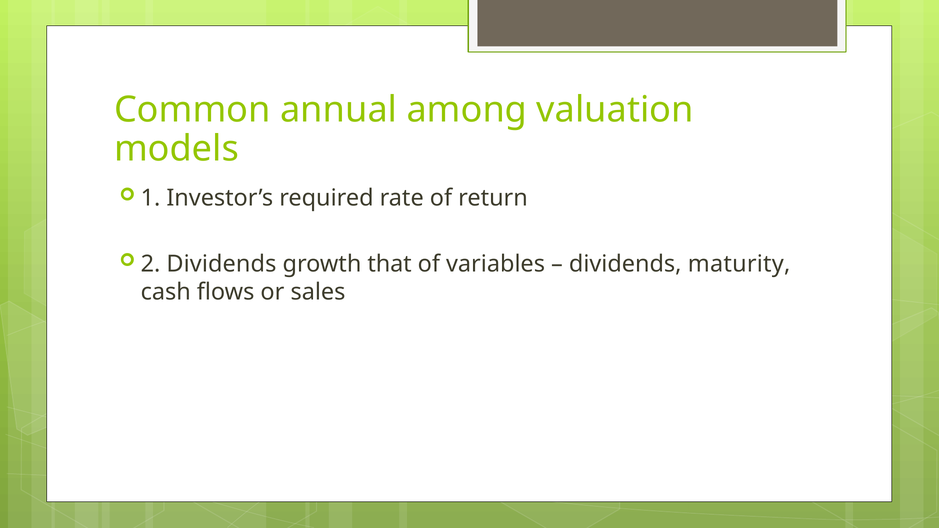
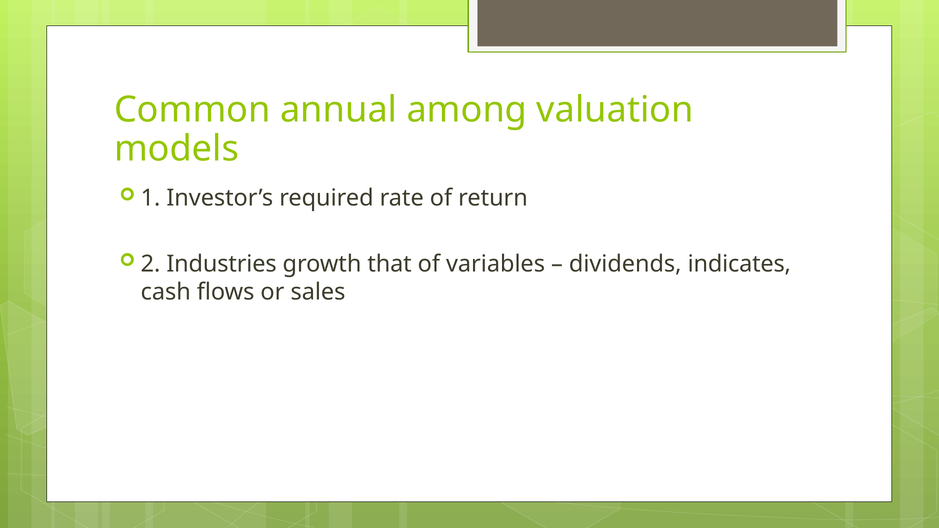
2 Dividends: Dividends -> Industries
maturity: maturity -> indicates
